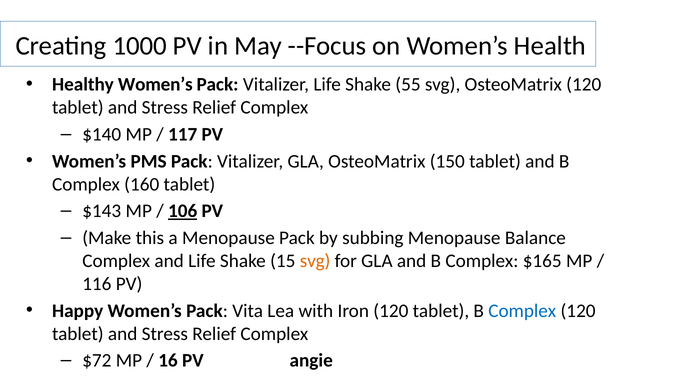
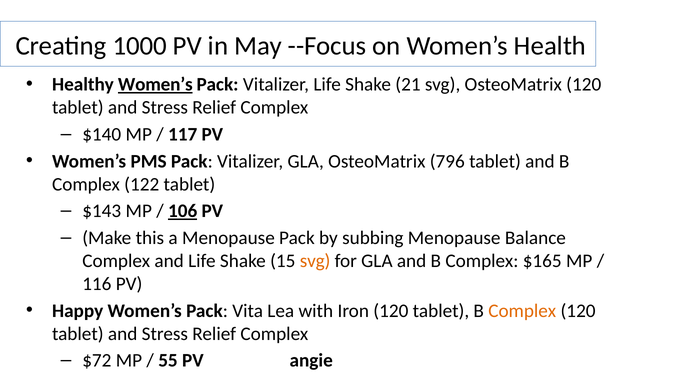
Women’s at (155, 85) underline: none -> present
55: 55 -> 21
150: 150 -> 796
160: 160 -> 122
Complex at (522, 311) colour: blue -> orange
16: 16 -> 55
